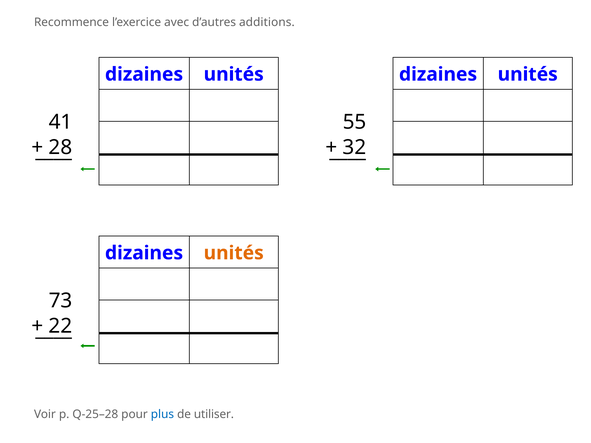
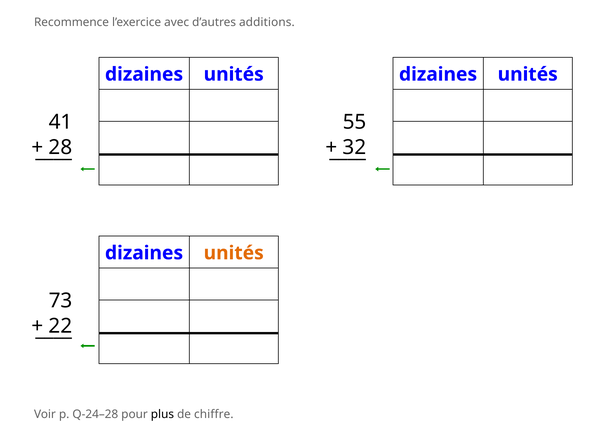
Q-25–28: Q-25–28 -> Q-24–28
plus colour: blue -> black
utiliser: utiliser -> chiffre
